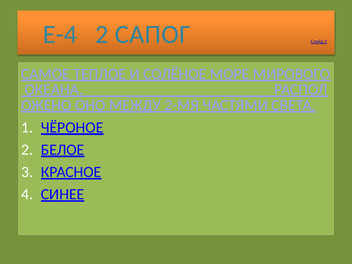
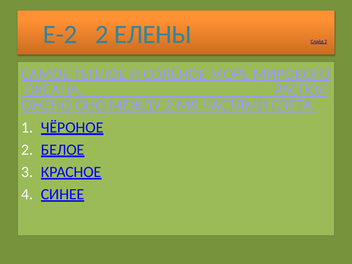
Е-4: Е-4 -> Е-2
САПОГ: САПОГ -> ЕЛЕНЫ
